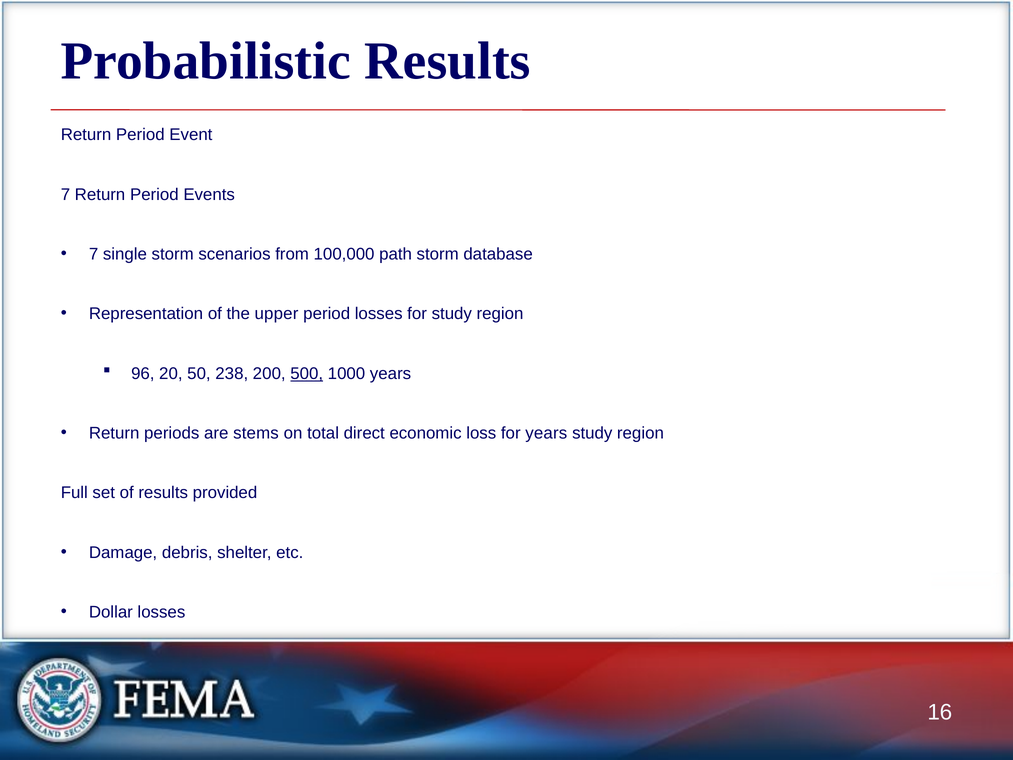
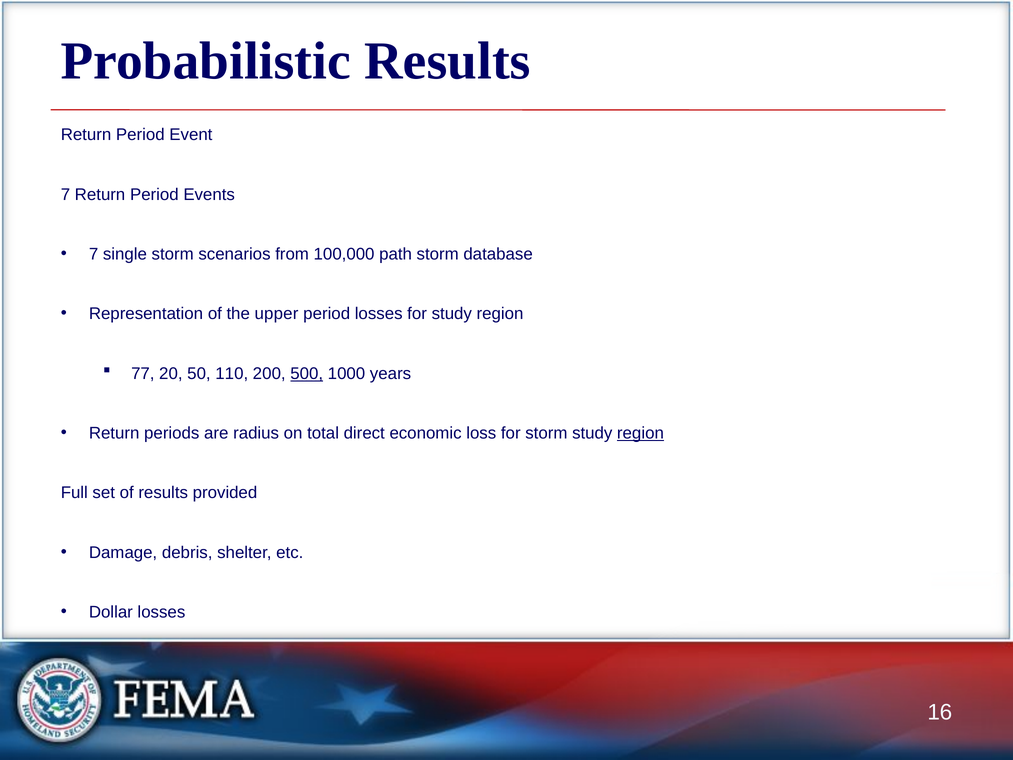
96: 96 -> 77
238: 238 -> 110
stems: stems -> radius
for years: years -> storm
region at (640, 433) underline: none -> present
